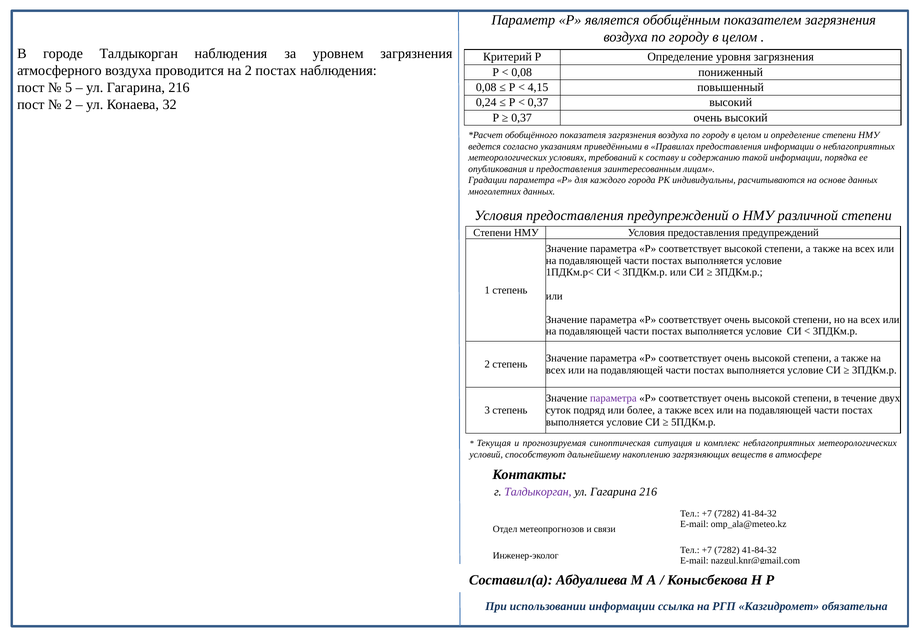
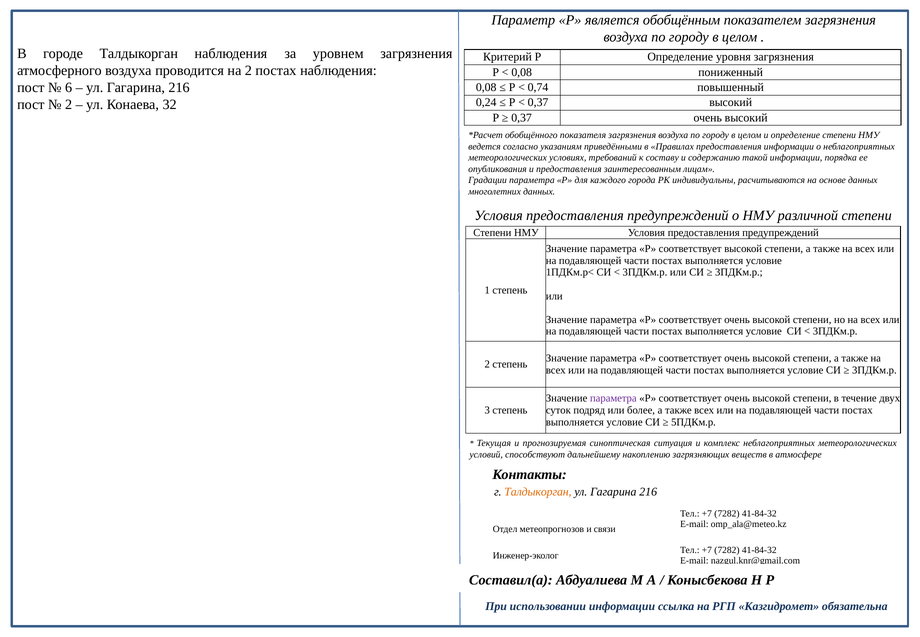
5: 5 -> 6
4,15: 4,15 -> 0,74
Талдыкорган at (538, 492) colour: purple -> orange
